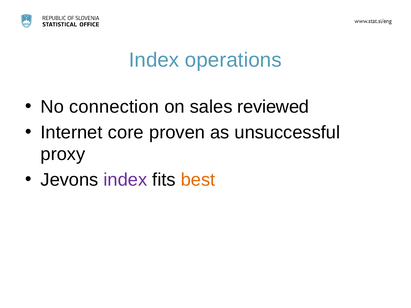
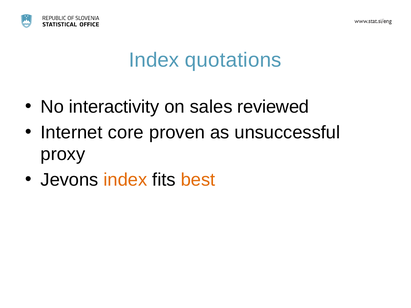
operations: operations -> quotations
connection: connection -> interactivity
index at (125, 180) colour: purple -> orange
